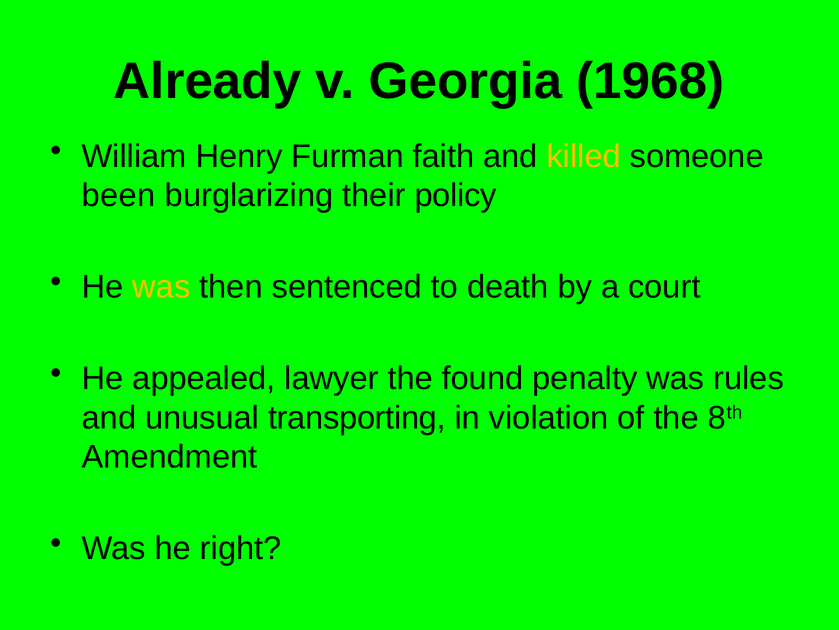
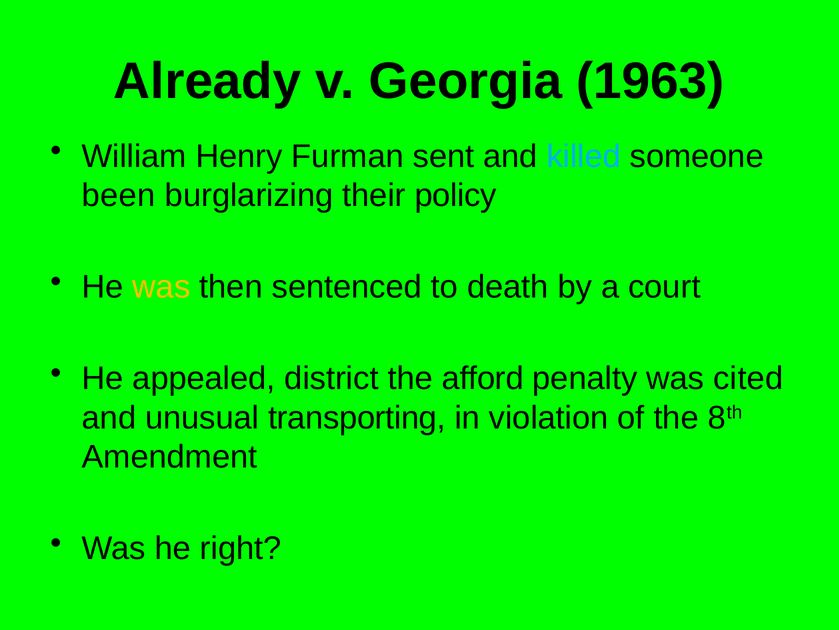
1968: 1968 -> 1963
faith: faith -> sent
killed colour: yellow -> light blue
lawyer: lawyer -> district
found: found -> afford
rules: rules -> cited
